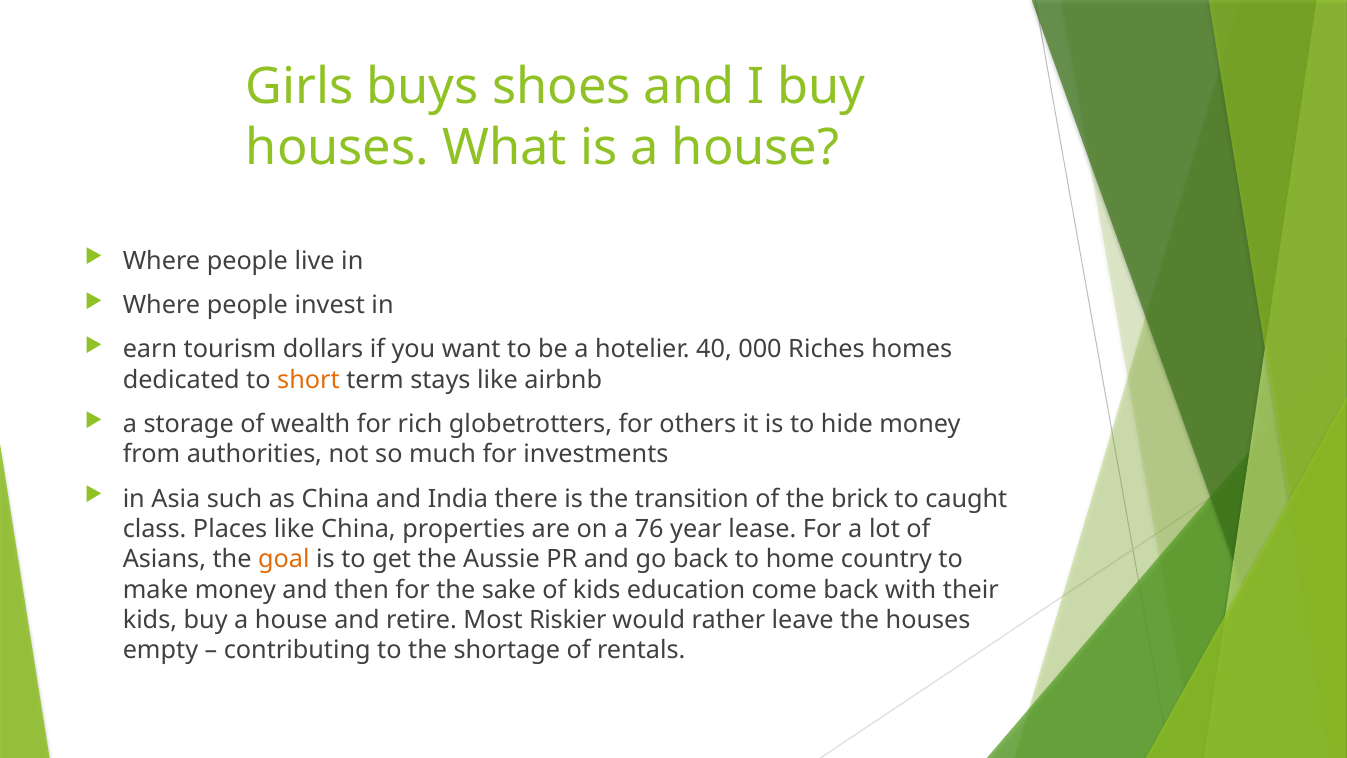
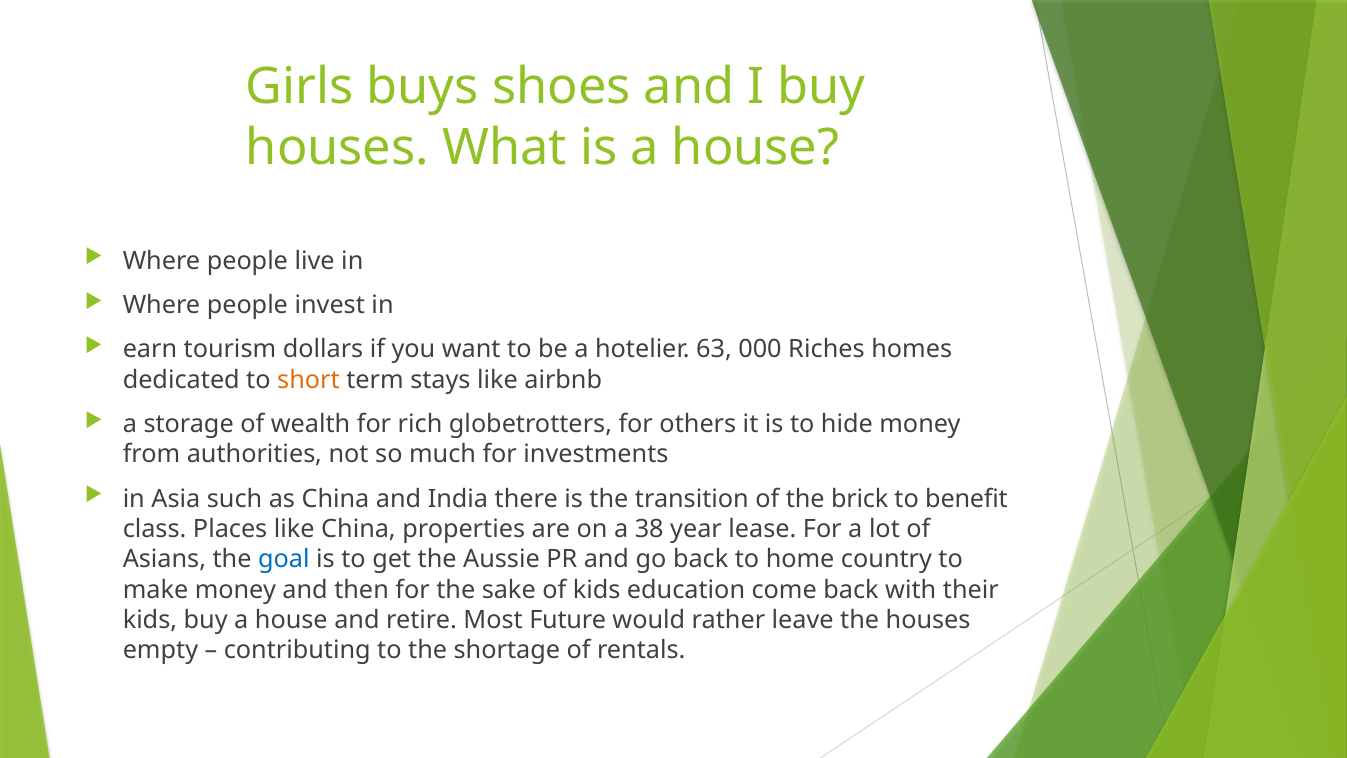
40: 40 -> 63
caught: caught -> benefit
76: 76 -> 38
goal colour: orange -> blue
Riskier: Riskier -> Future
